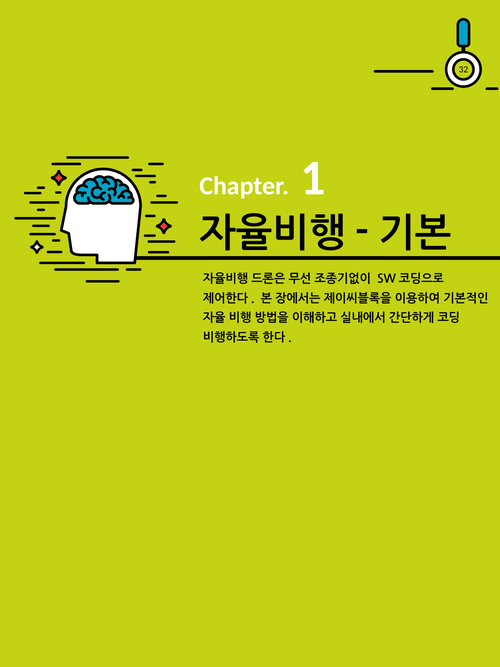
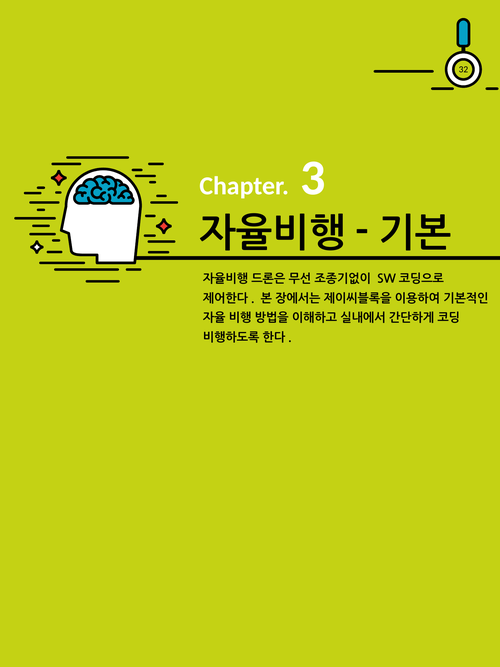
1: 1 -> 3
